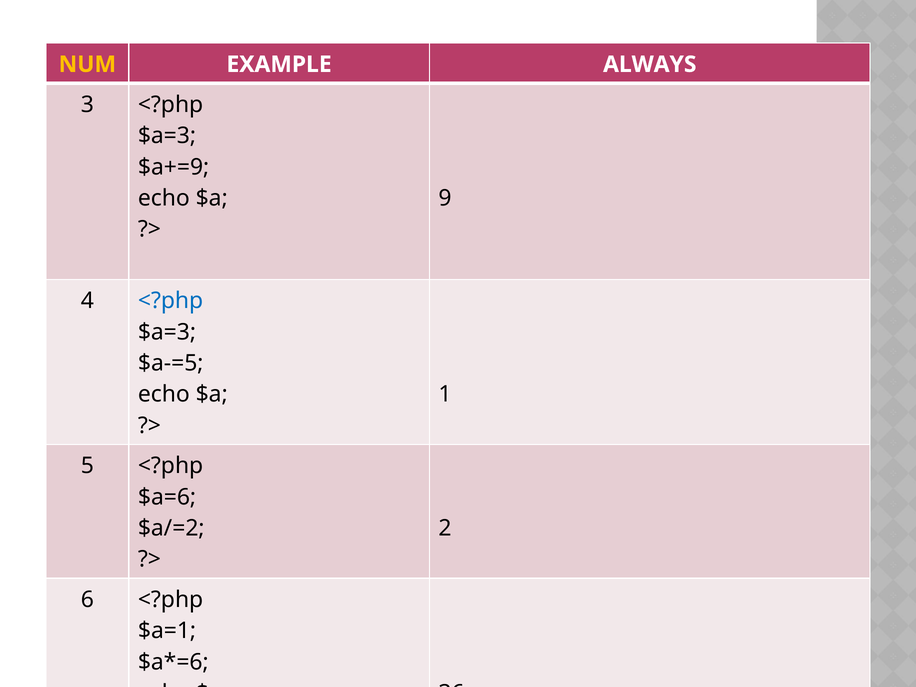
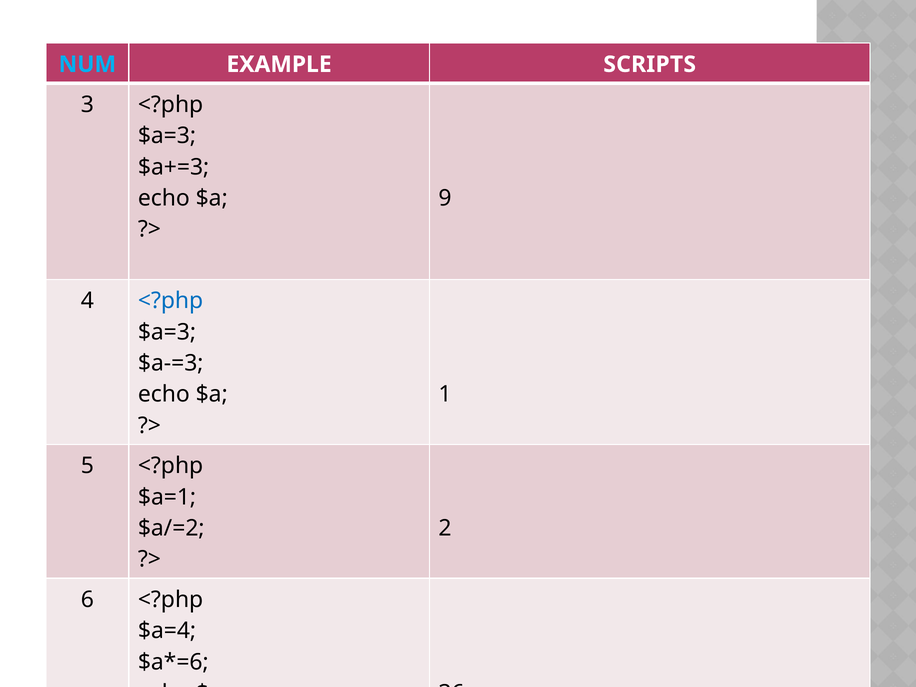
NUM colour: yellow -> light blue
ALWAYS: ALWAYS -> SCRIPTS
$a+=9: $a+=9 -> $a+=3
$a-=5: $a-=5 -> $a-=3
$a=6: $a=6 -> $a=1
$a=1: $a=1 -> $a=4
